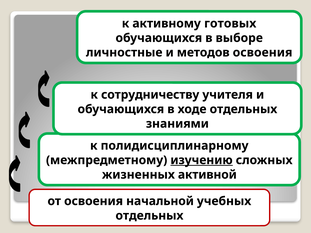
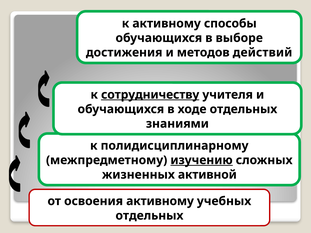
готовых: готовых -> способы
личностные: личностные -> достижения
методов освоения: освоения -> действий
сотрудничеству underline: none -> present
освоения начальной: начальной -> активному
